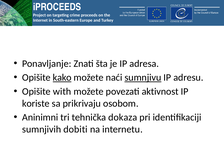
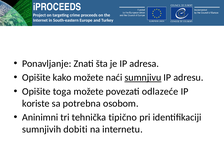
kako underline: present -> none
with: with -> toga
aktivnost: aktivnost -> odlazeće
prikrivaju: prikrivaju -> potrebna
dokaza: dokaza -> tipično
